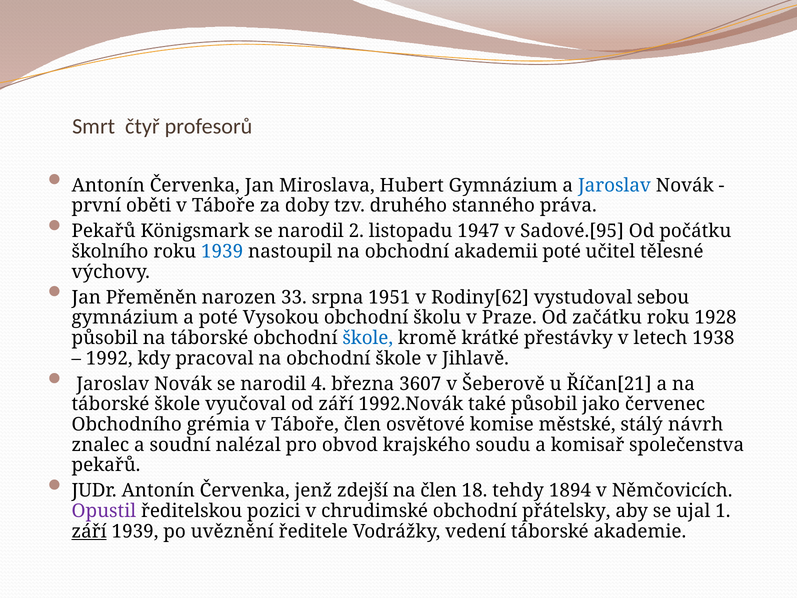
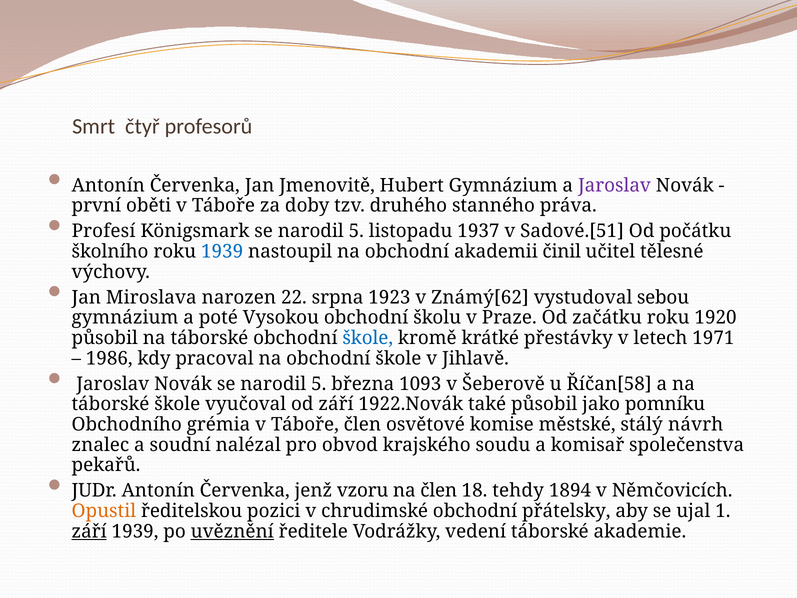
Miroslava: Miroslava -> Jmenovitě
Jaroslav at (614, 185) colour: blue -> purple
Pekařů at (104, 231): Pekařů -> Profesí
Königsmark se narodil 2: 2 -> 5
1947: 1947 -> 1937
Sadové.[95: Sadové.[95 -> Sadové.[51
akademii poté: poté -> činil
Přeměněn: Přeměněn -> Miroslava
33: 33 -> 22
1951: 1951 -> 1923
Rodiny[62: Rodiny[62 -> Známý[62
1928: 1928 -> 1920
1938: 1938 -> 1971
1992: 1992 -> 1986
Novák se narodil 4: 4 -> 5
3607: 3607 -> 1093
Říčan[21: Říčan[21 -> Říčan[58
1992.Novák: 1992.Novák -> 1922.Novák
červenec: červenec -> pomníku
zdejší: zdejší -> vzoru
Opustil colour: purple -> orange
uvěznění underline: none -> present
